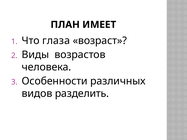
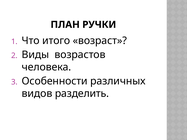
ИМЕЕТ: ИМЕЕТ -> РУЧКИ
глаза: глаза -> итого
